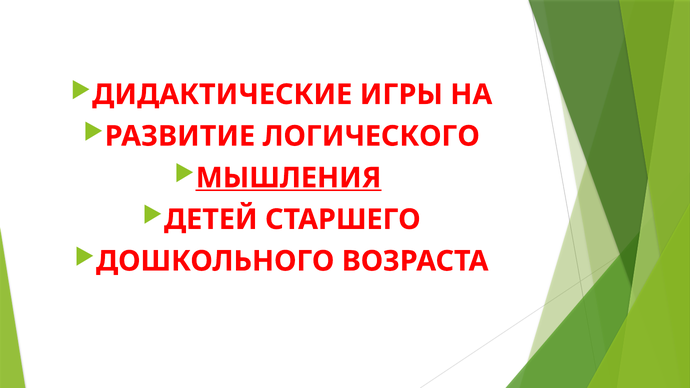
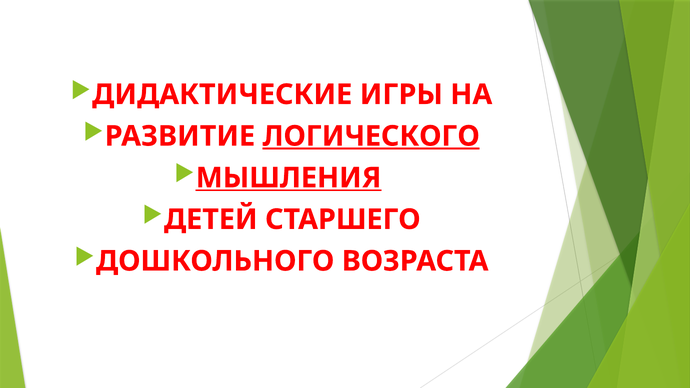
ЛОГИЧЕСКОГО underline: none -> present
